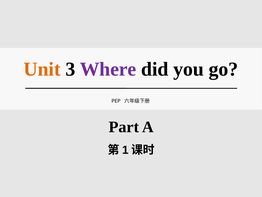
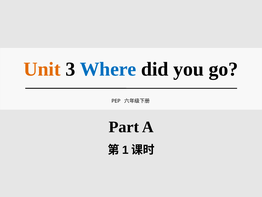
Where colour: purple -> blue
